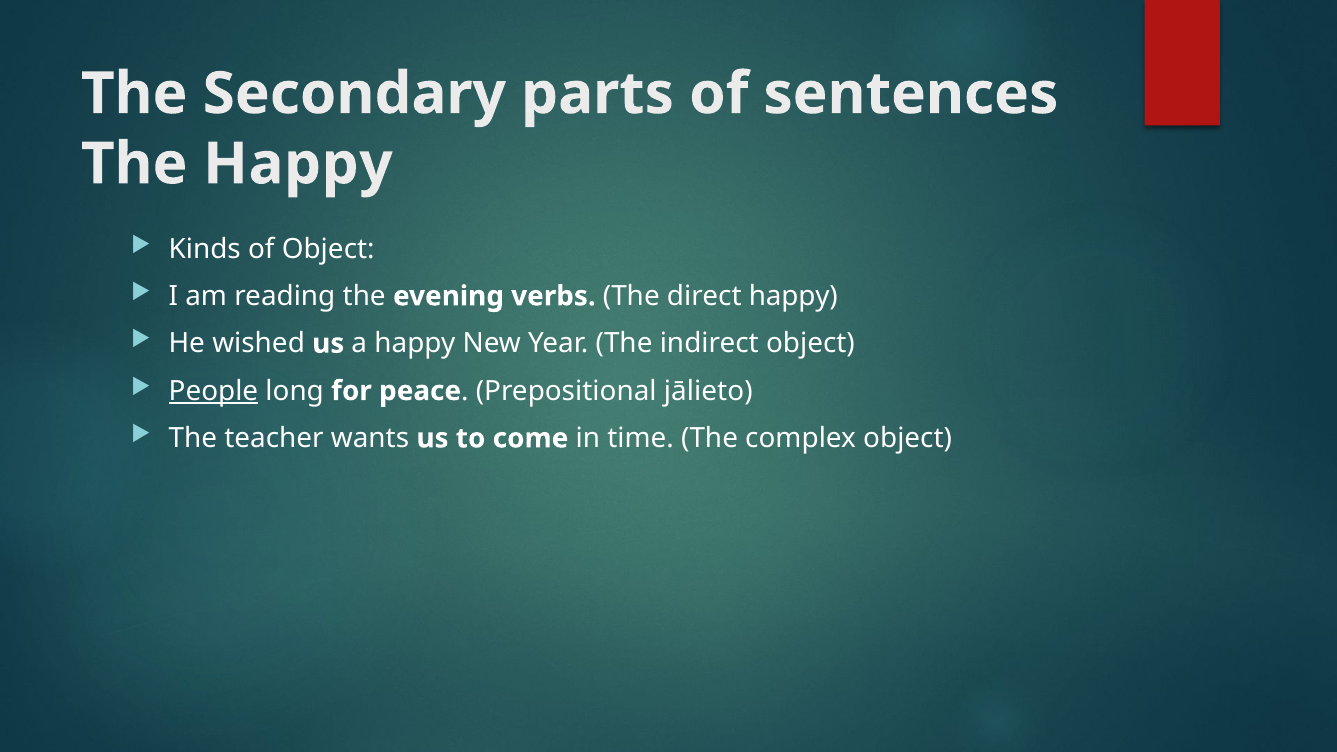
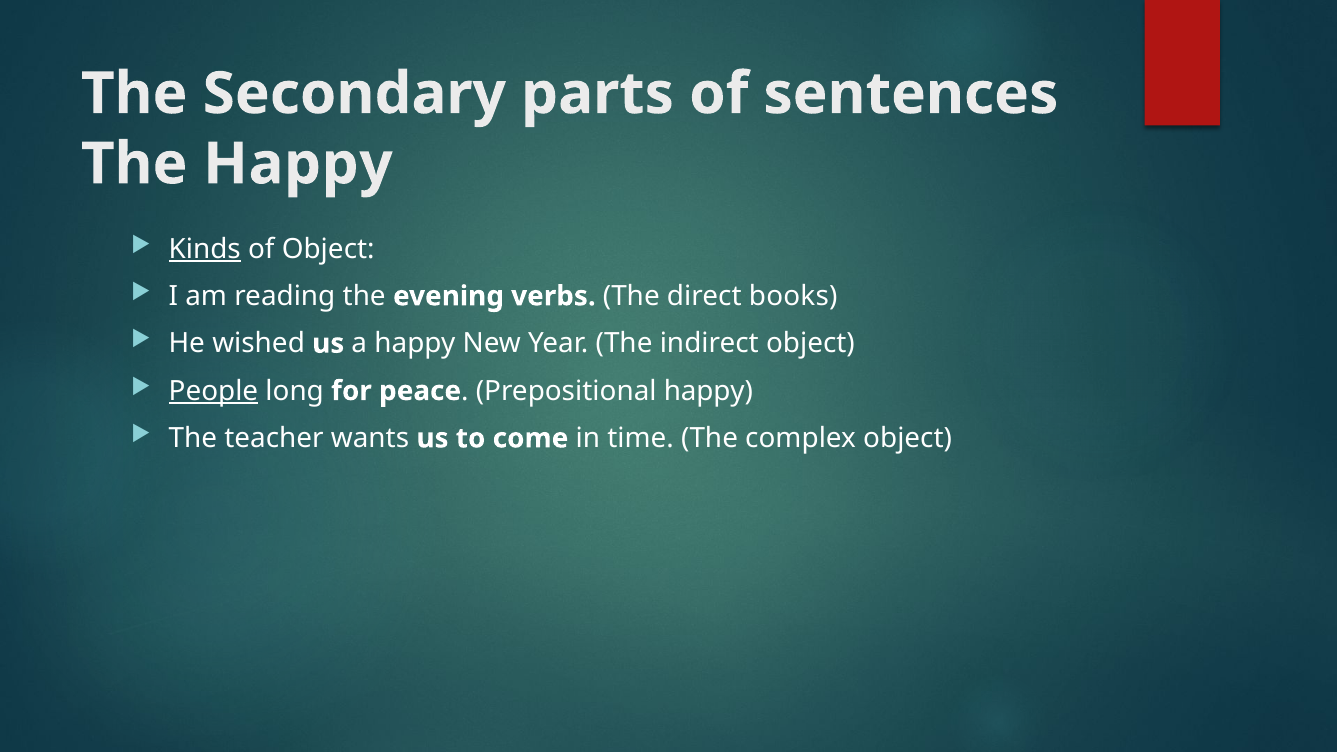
Kinds underline: none -> present
direct happy: happy -> books
Prepositional jālieto: jālieto -> happy
